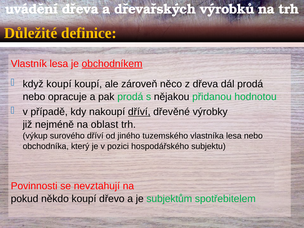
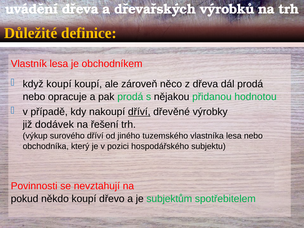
obchodníkem underline: present -> none
nejméně: nejméně -> dodávek
oblast: oblast -> řešení
